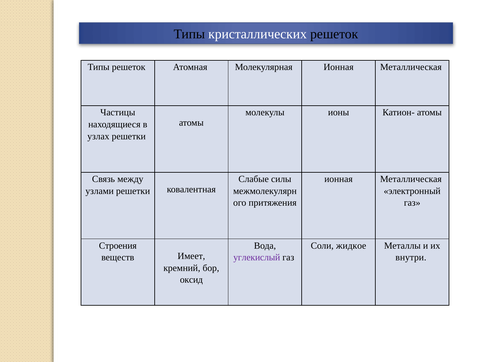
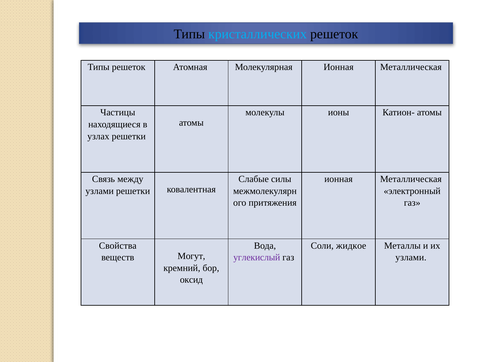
кристаллических colour: white -> light blue
Строения: Строения -> Свойства
Имеет: Имеет -> Могут
внутри at (411, 258): внутри -> узлами
